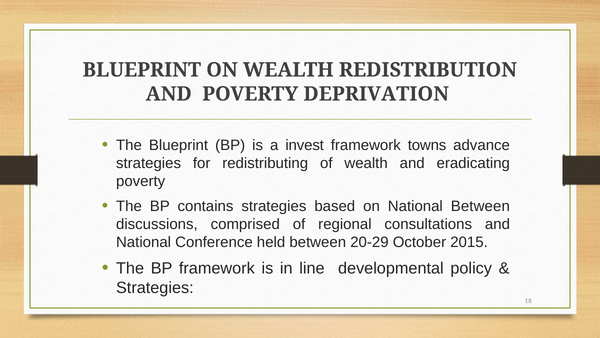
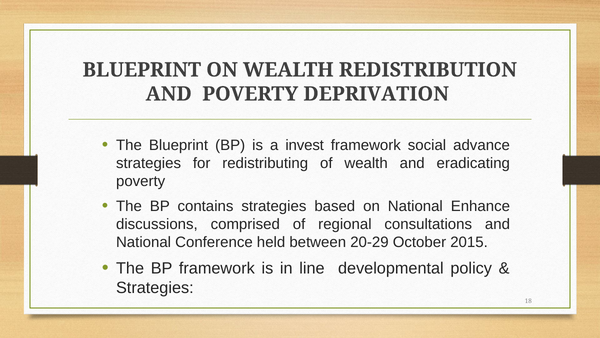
towns: towns -> social
National Between: Between -> Enhance
